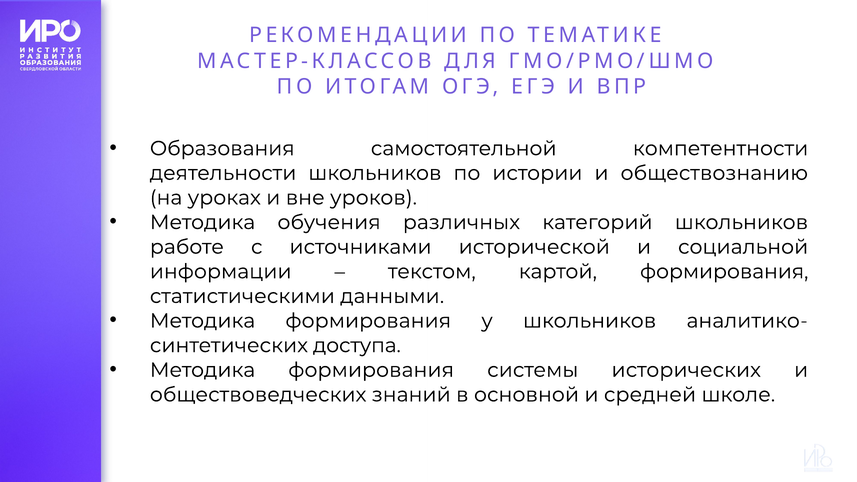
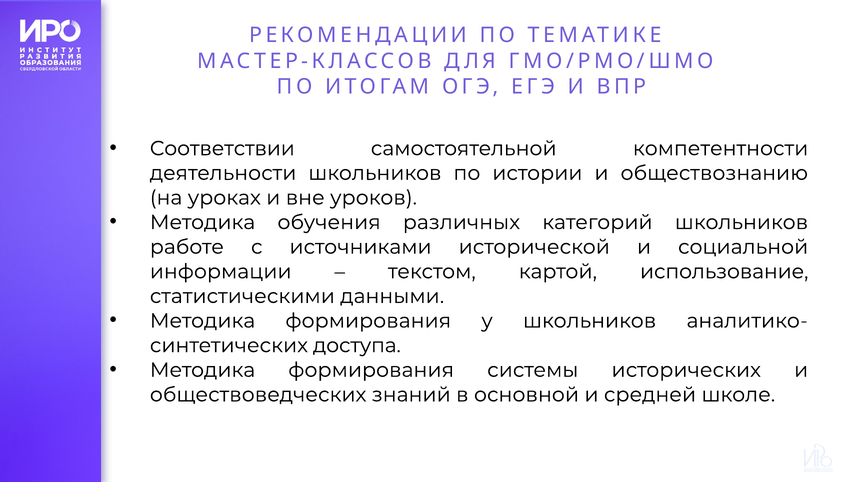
Образования: Образования -> Соответствии
картой формирования: формирования -> использование
